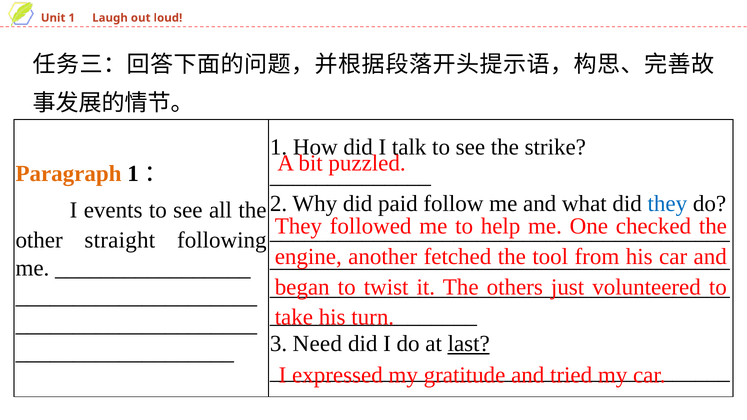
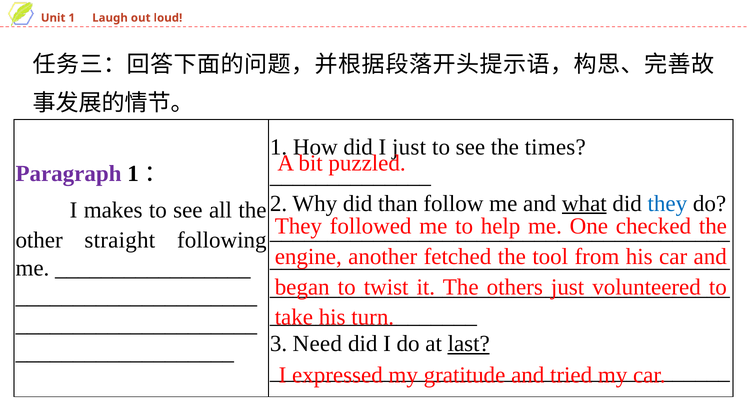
I talk: talk -> just
strike: strike -> times
Paragraph colour: orange -> purple
paid: paid -> than
what underline: none -> present
events: events -> makes
